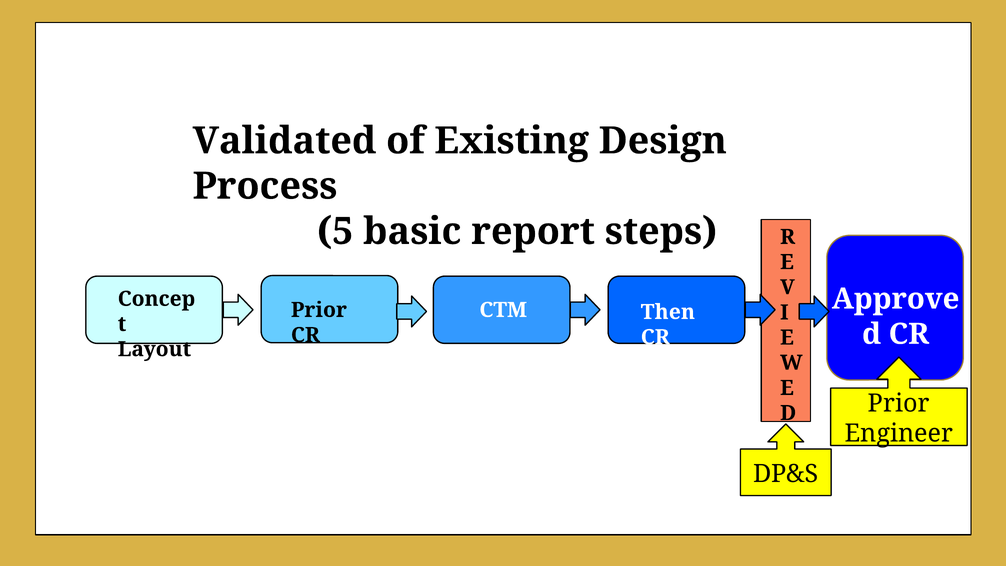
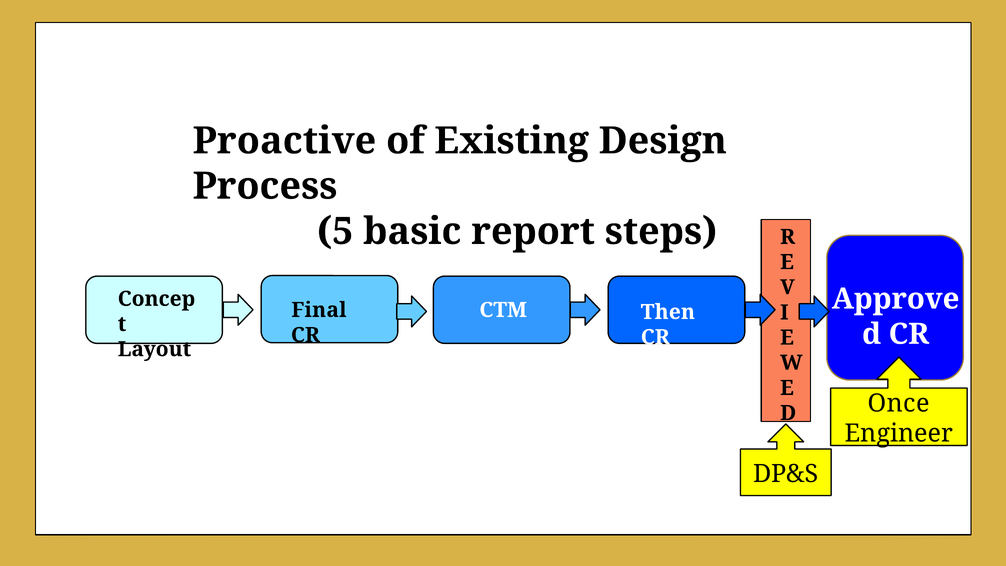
Validated: Validated -> Proactive
Prior at (319, 310): Prior -> Final
Prior at (899, 403): Prior -> Once
